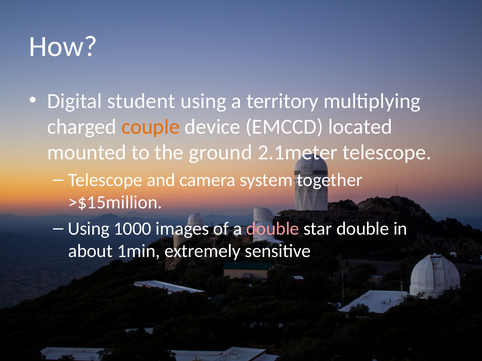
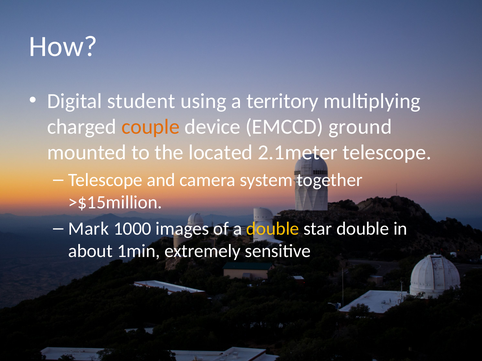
located: located -> ground
ground: ground -> located
Using at (89, 229): Using -> Mark
double at (273, 229) colour: pink -> yellow
